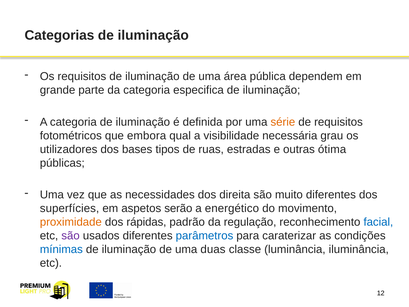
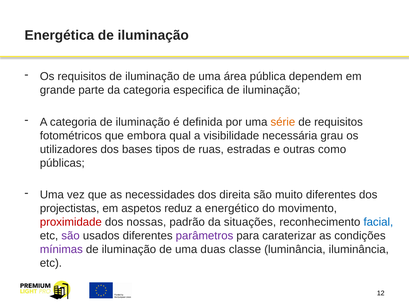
Categorias: Categorias -> Energética
ótima: ótima -> como
superfícies: superfícies -> projectistas
serão: serão -> reduz
proximidade colour: orange -> red
rápidas: rápidas -> nossas
regulação: regulação -> situações
parâmetros colour: blue -> purple
mínimas colour: blue -> purple
